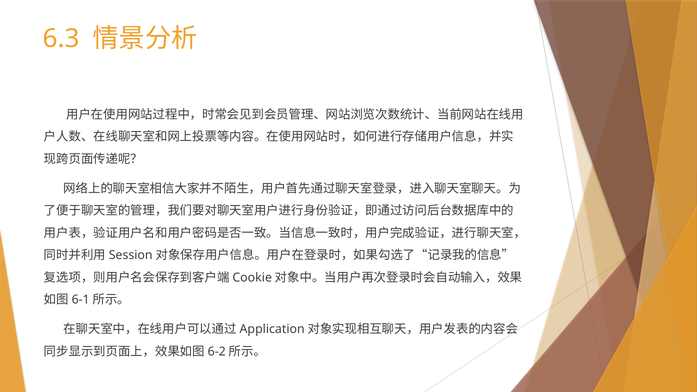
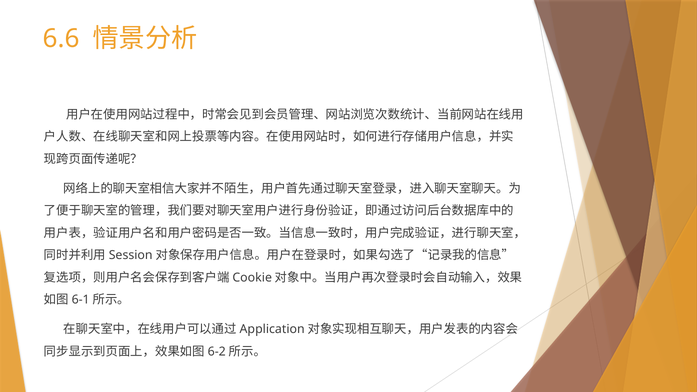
6.3: 6.3 -> 6.6
